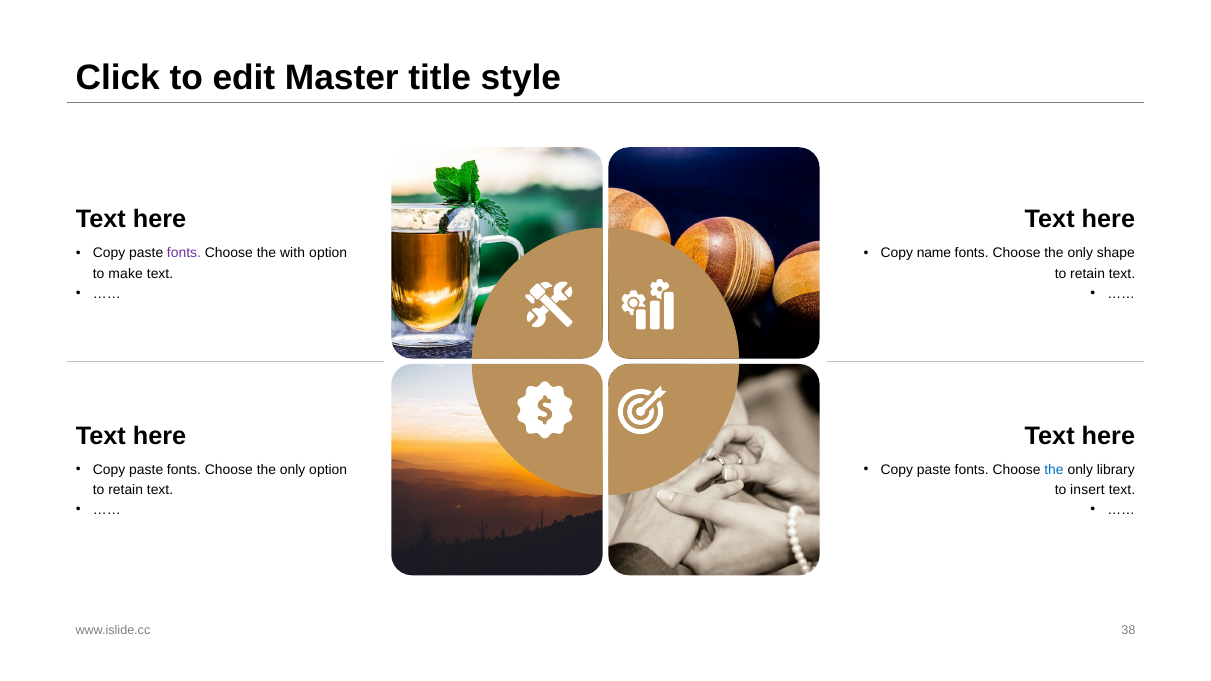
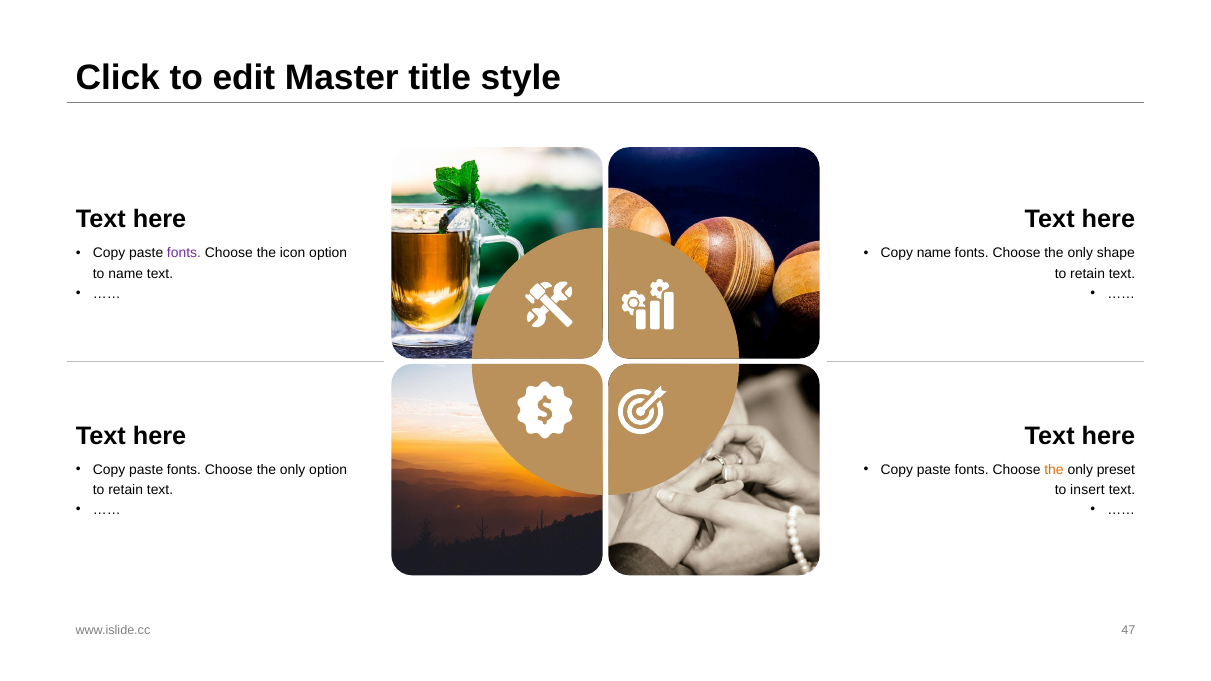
with: with -> icon
to make: make -> name
the at (1054, 470) colour: blue -> orange
library: library -> preset
38: 38 -> 47
